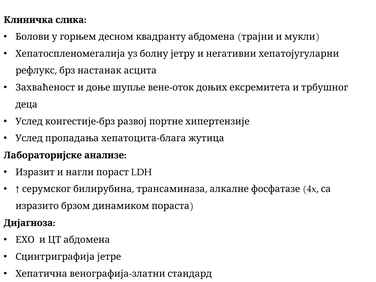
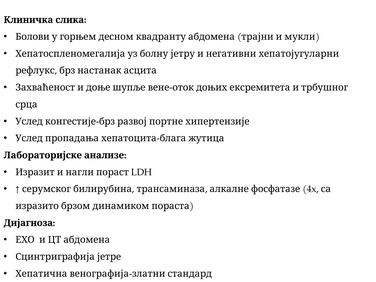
деца: деца -> срца
